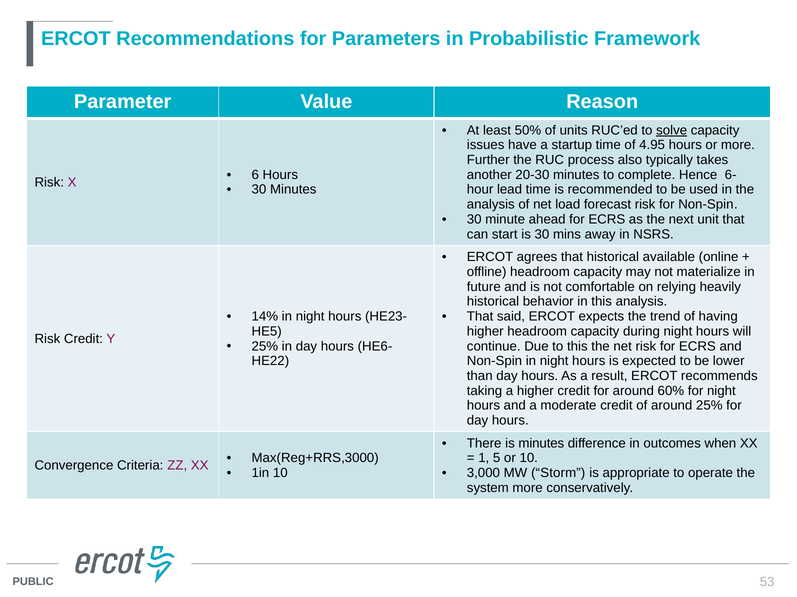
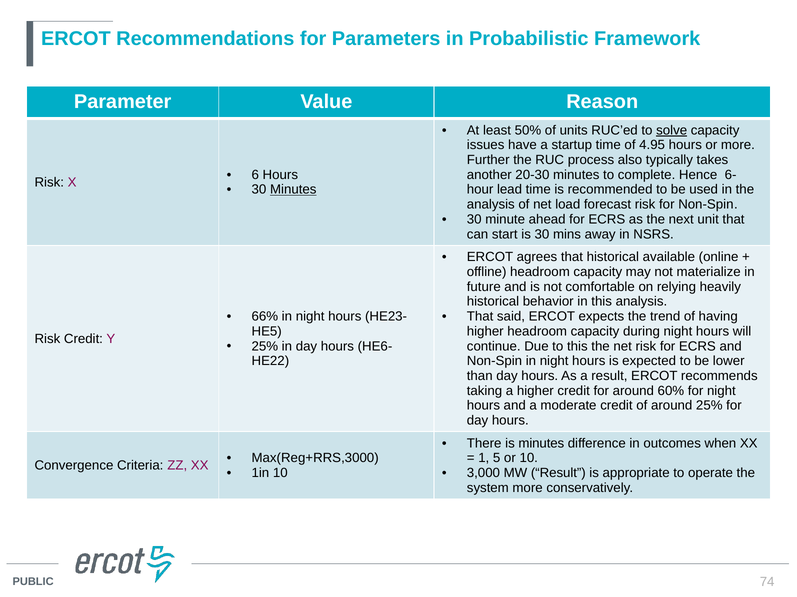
Minutes at (293, 190) underline: none -> present
14%: 14% -> 66%
MW Storm: Storm -> Result
53: 53 -> 74
